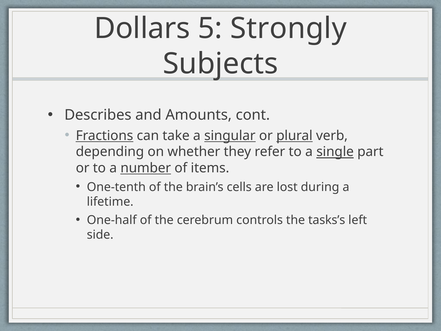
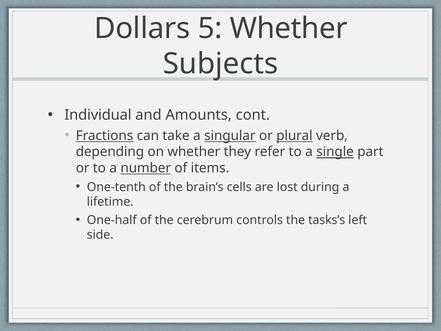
5 Strongly: Strongly -> Whether
Describes: Describes -> Individual
